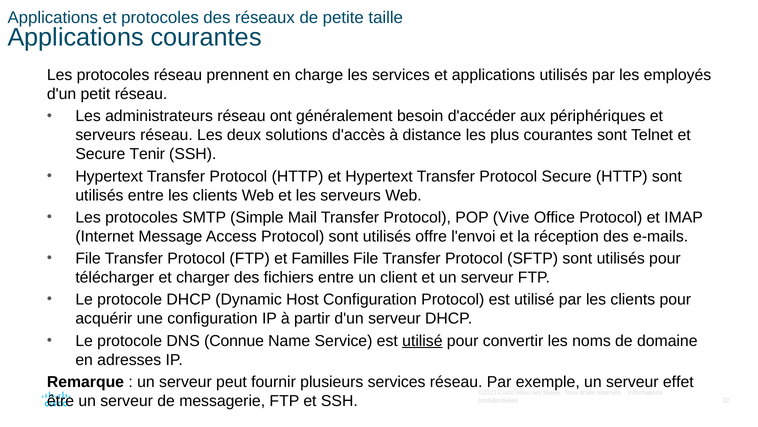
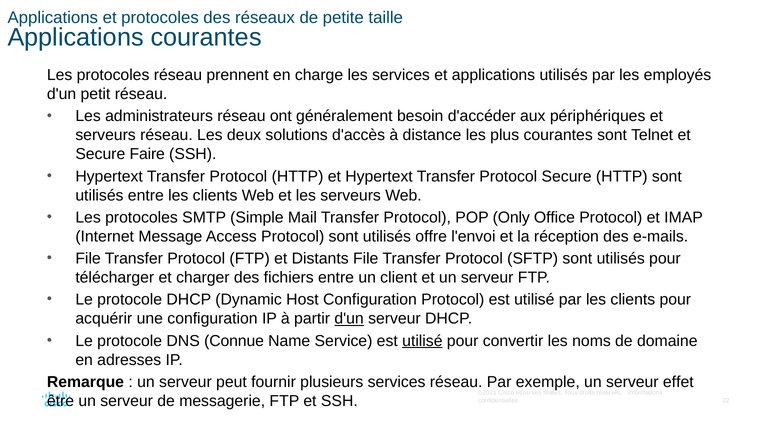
Tenir: Tenir -> Faire
Vive: Vive -> Only
Familles: Familles -> Distants
d'un at (349, 318) underline: none -> present
